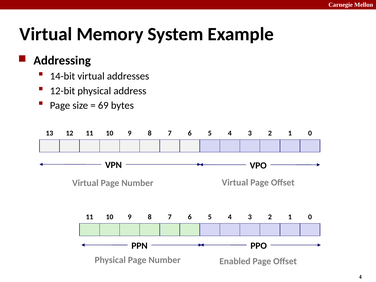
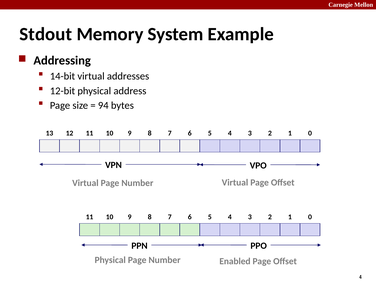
Virtual at (46, 34): Virtual -> Stdout
69: 69 -> 94
